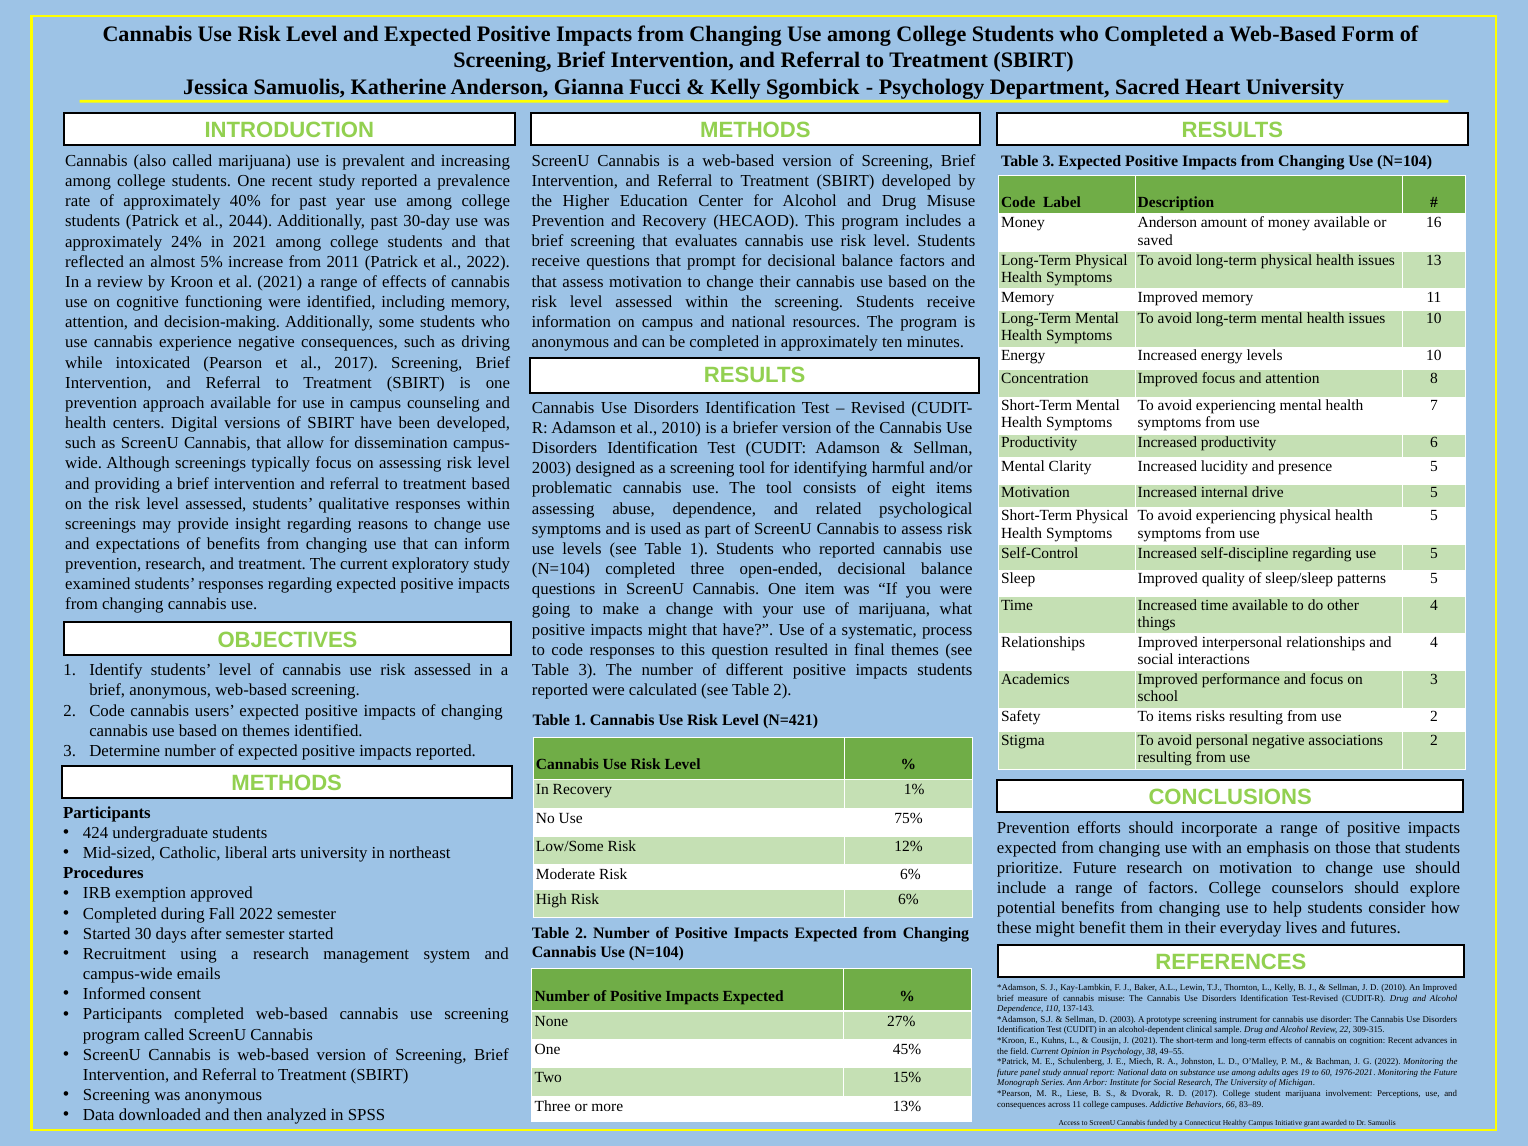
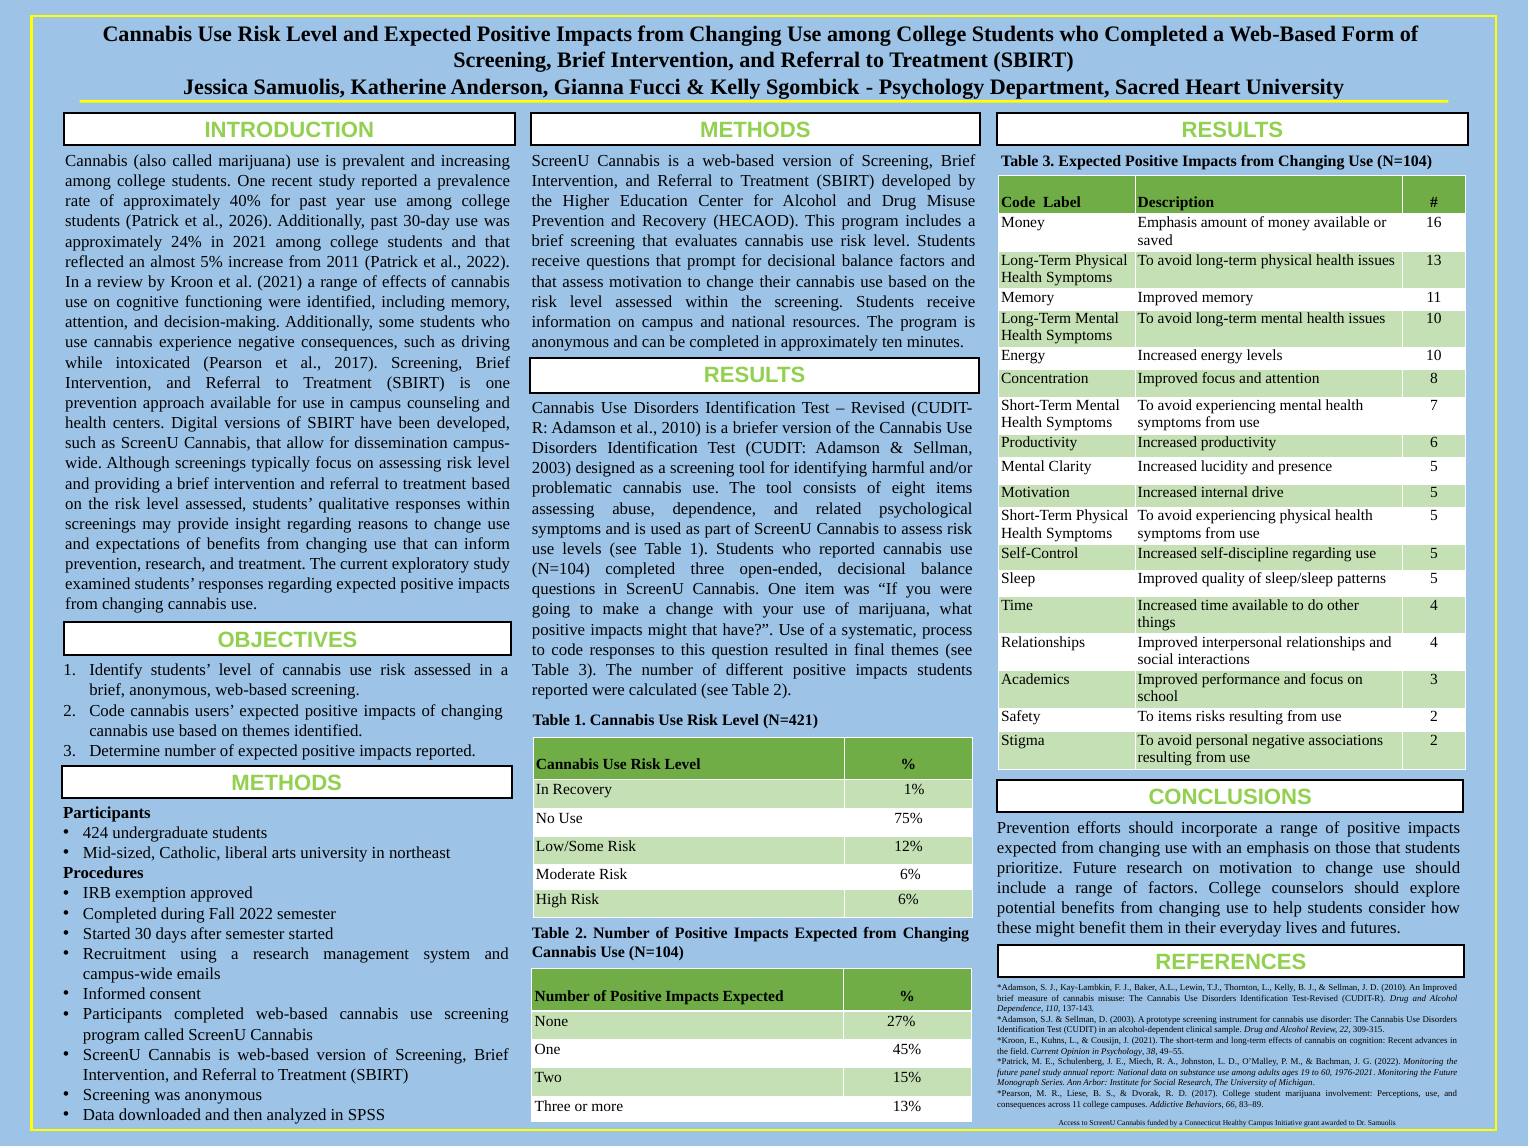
2044: 2044 -> 2026
Money Anderson: Anderson -> Emphasis
